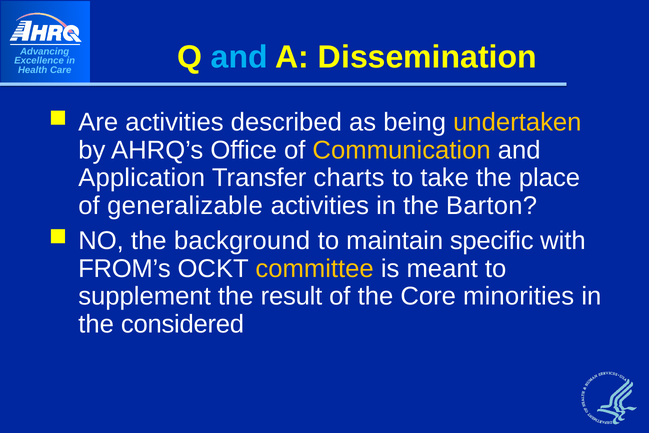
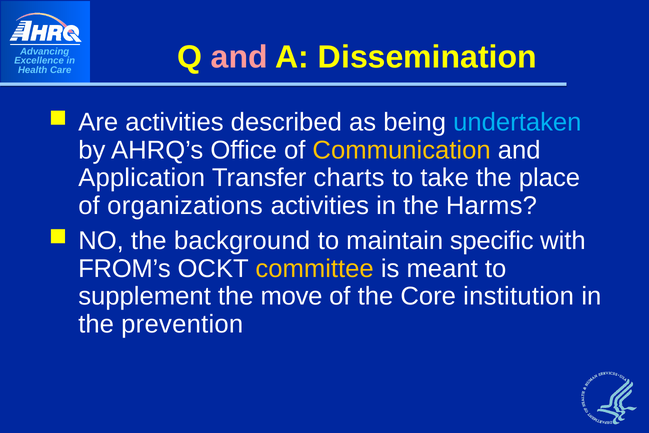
and at (239, 57) colour: light blue -> pink
undertaken colour: yellow -> light blue
generalizable: generalizable -> organizations
Barton: Barton -> Harms
result: result -> move
minorities: minorities -> institution
considered: considered -> prevention
